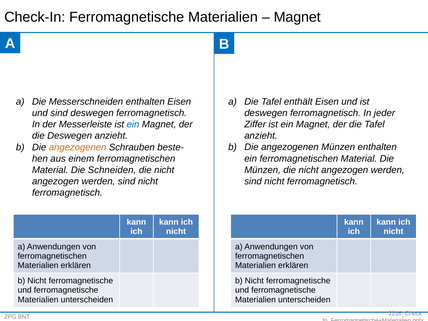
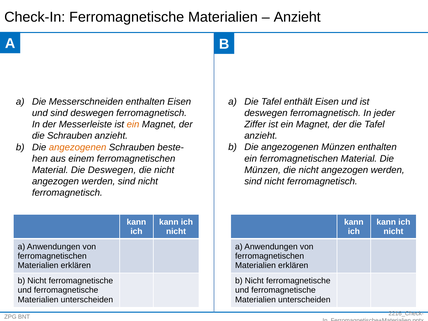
Magnet at (297, 17): Magnet -> Anzieht
ein at (133, 124) colour: blue -> orange
die Deswegen: Deswegen -> Schrauben
Die Schneiden: Schneiden -> Deswegen
